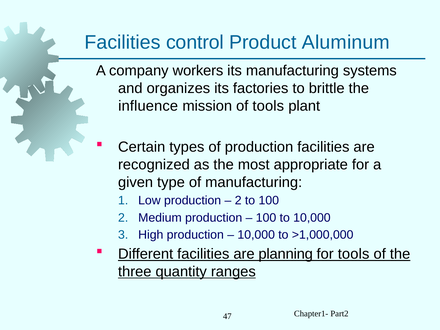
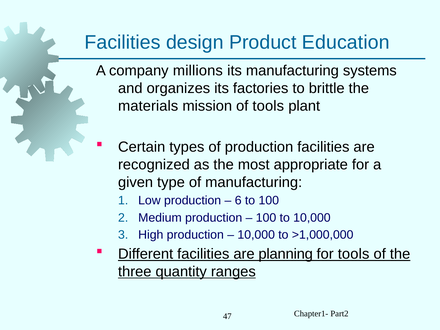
control: control -> design
Aluminum: Aluminum -> Education
workers: workers -> millions
influence: influence -> materials
2 at (238, 201): 2 -> 6
